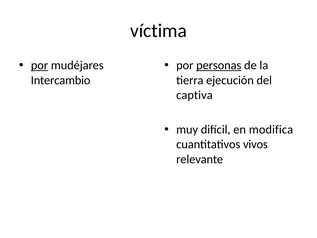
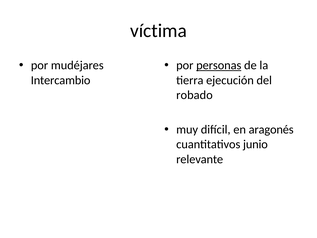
por at (40, 65) underline: present -> none
captiva: captiva -> robado
modifica: modifica -> aragonés
vivos: vivos -> junio
